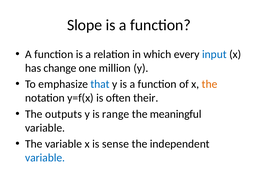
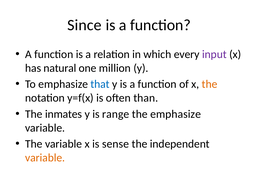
Slope: Slope -> Since
input colour: blue -> purple
change: change -> natural
their: their -> than
outputs: outputs -> inmates
the meaningful: meaningful -> emphasize
variable at (45, 157) colour: blue -> orange
